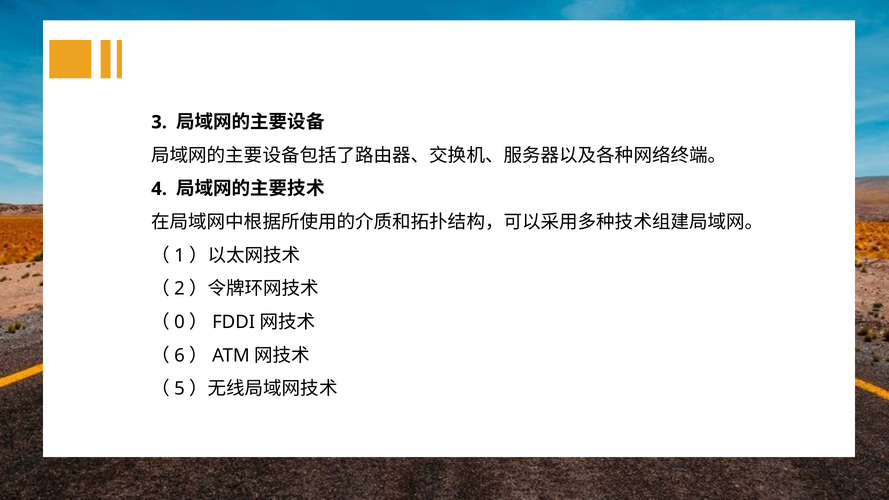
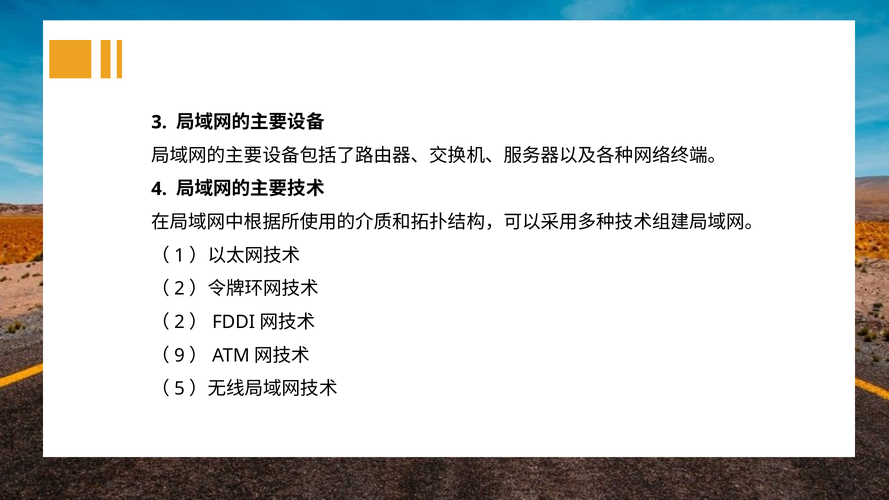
0 at (179, 322): 0 -> 2
6: 6 -> 9
